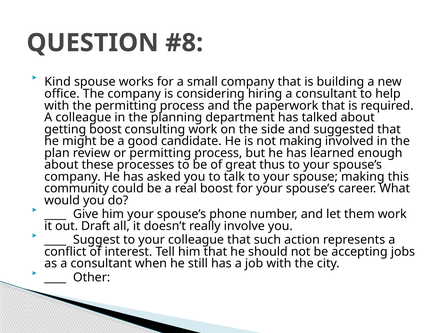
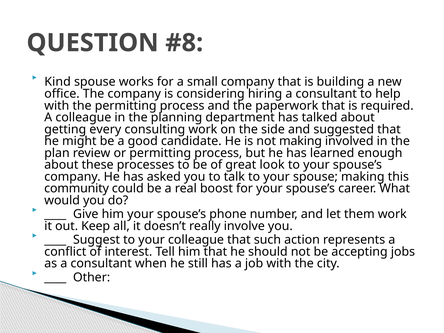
getting boost: boost -> every
thus: thus -> look
Draft: Draft -> Keep
